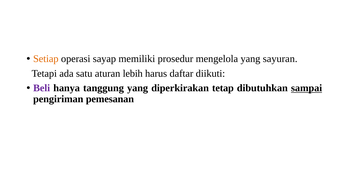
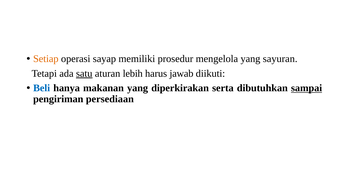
satu underline: none -> present
daftar: daftar -> jawab
Beli colour: purple -> blue
tanggung: tanggung -> makanan
tetap: tetap -> serta
pemesanan: pemesanan -> persediaan
